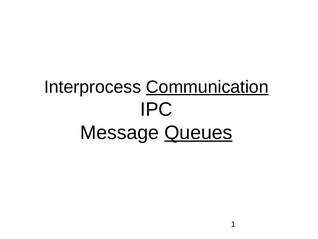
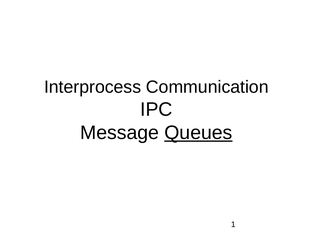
Communication underline: present -> none
